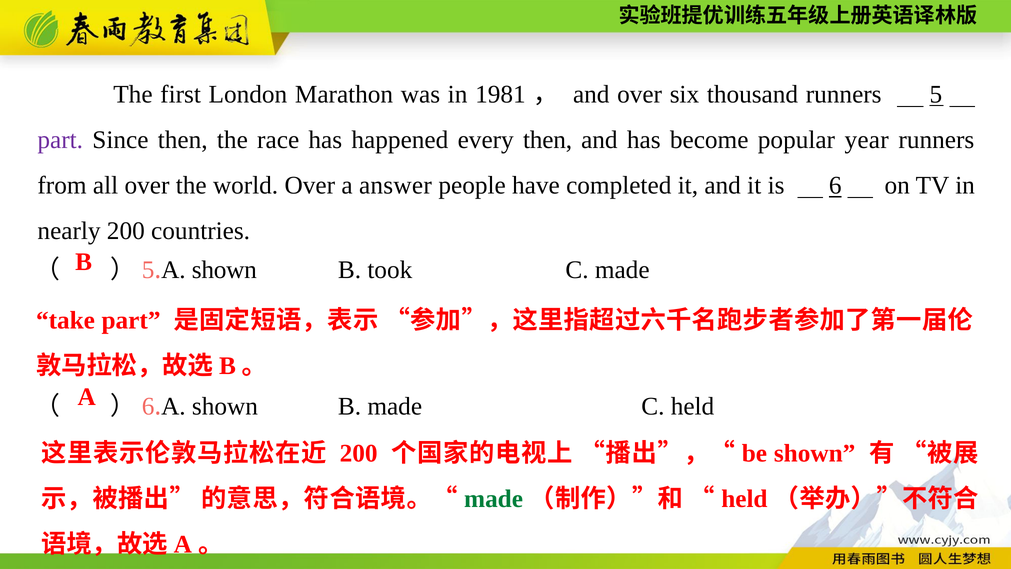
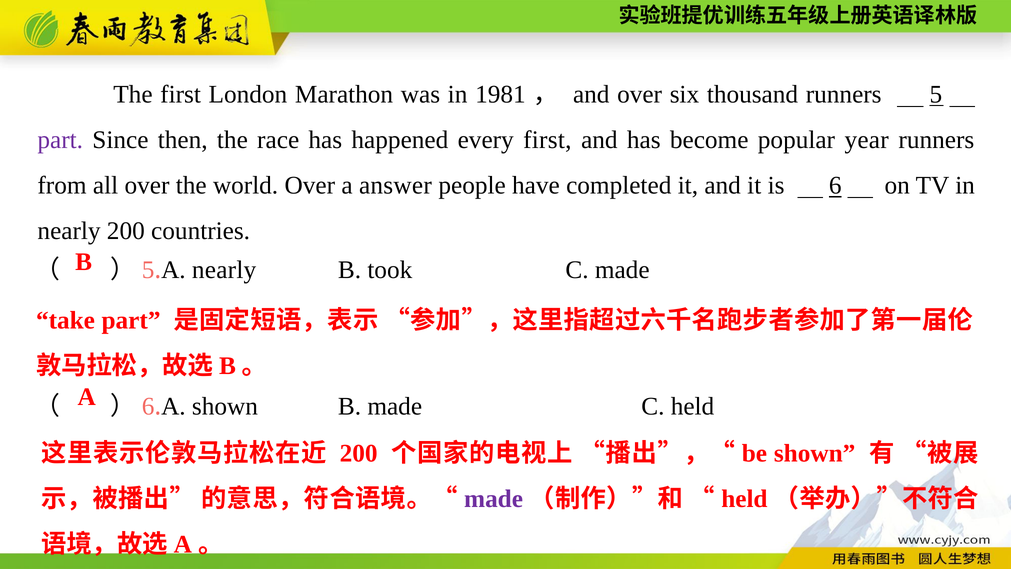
every then: then -> first
shown at (224, 270): shown -> nearly
made at (494, 499) colour: green -> purple
